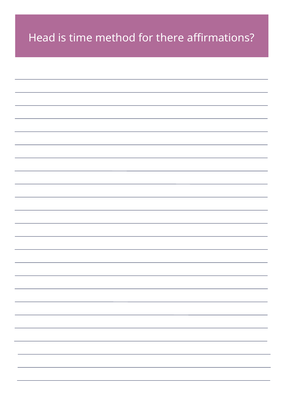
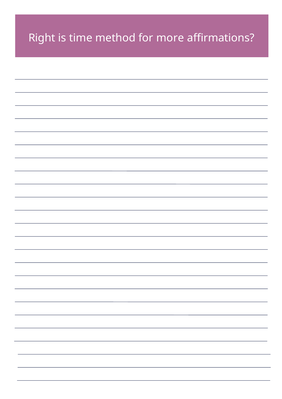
Head: Head -> Right
there: there -> more
